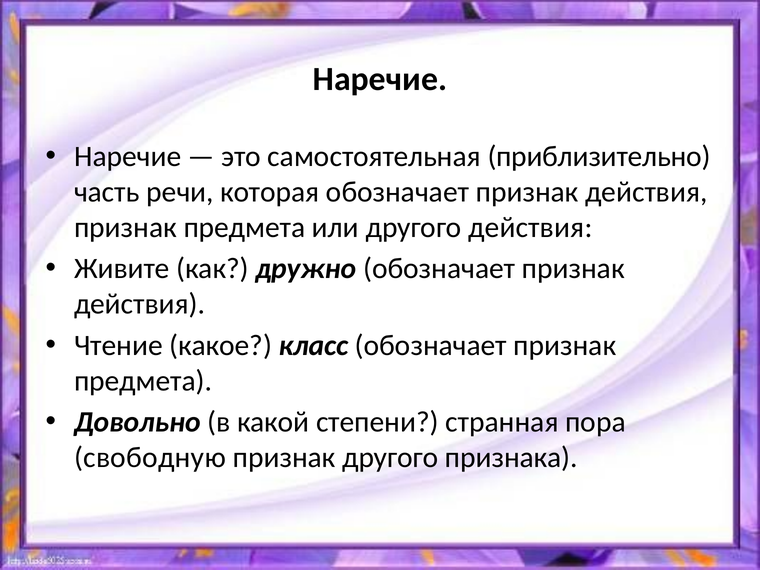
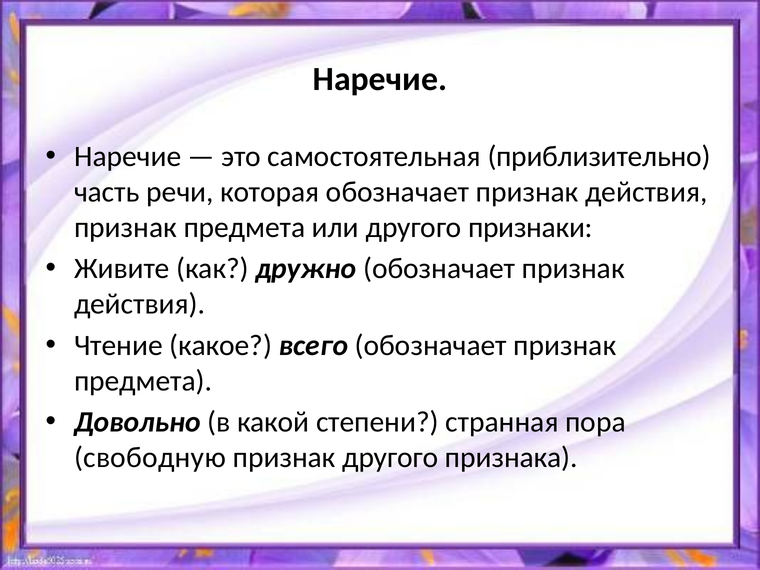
другого действия: действия -> признаки
класс: класс -> всего
